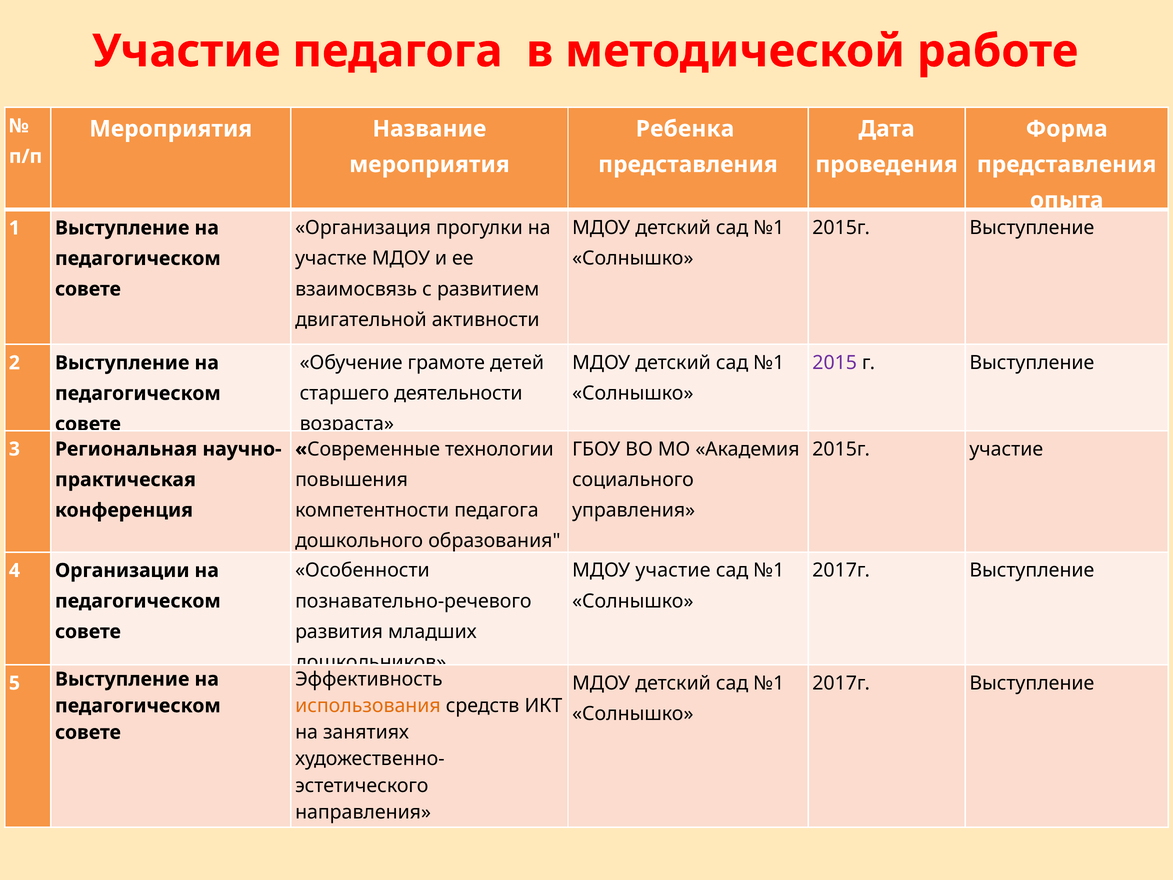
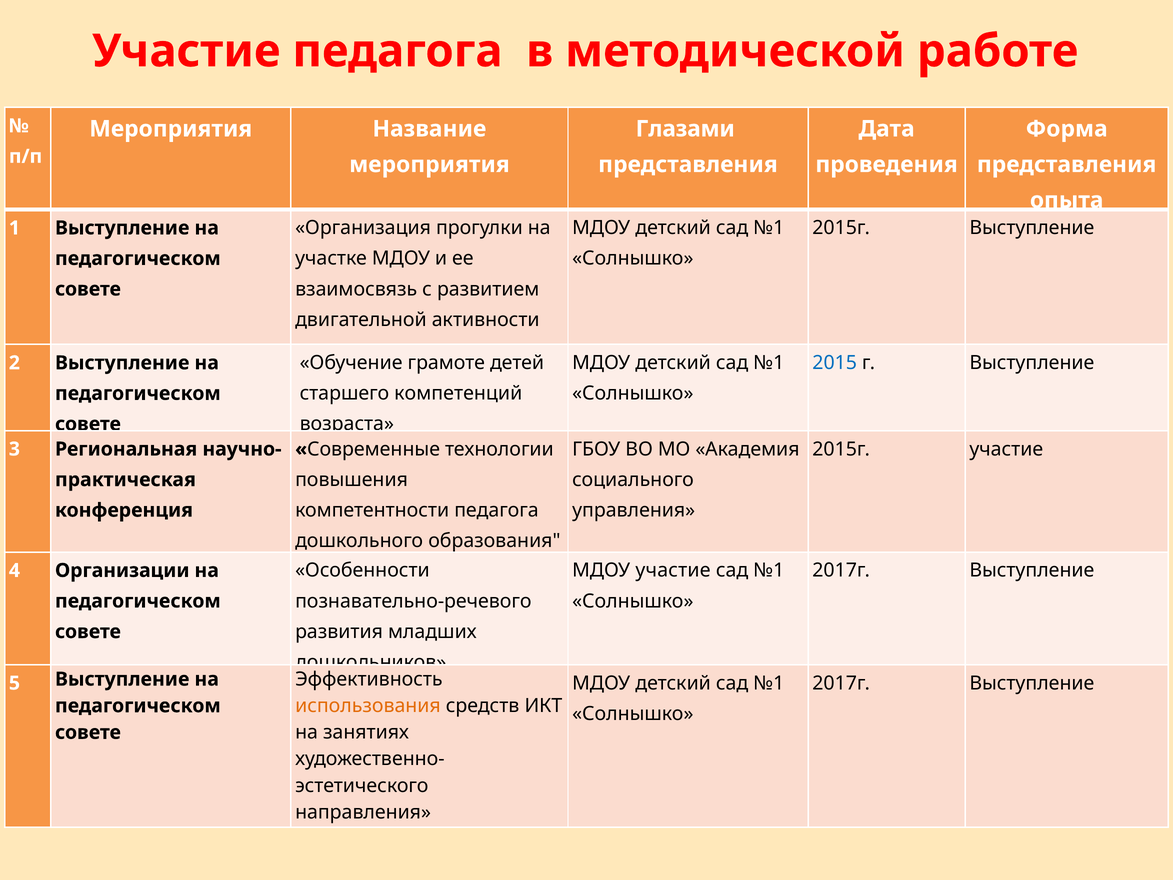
Ребенка: Ребенка -> Глазами
2015 colour: purple -> blue
деятельности: деятельности -> компетенций
